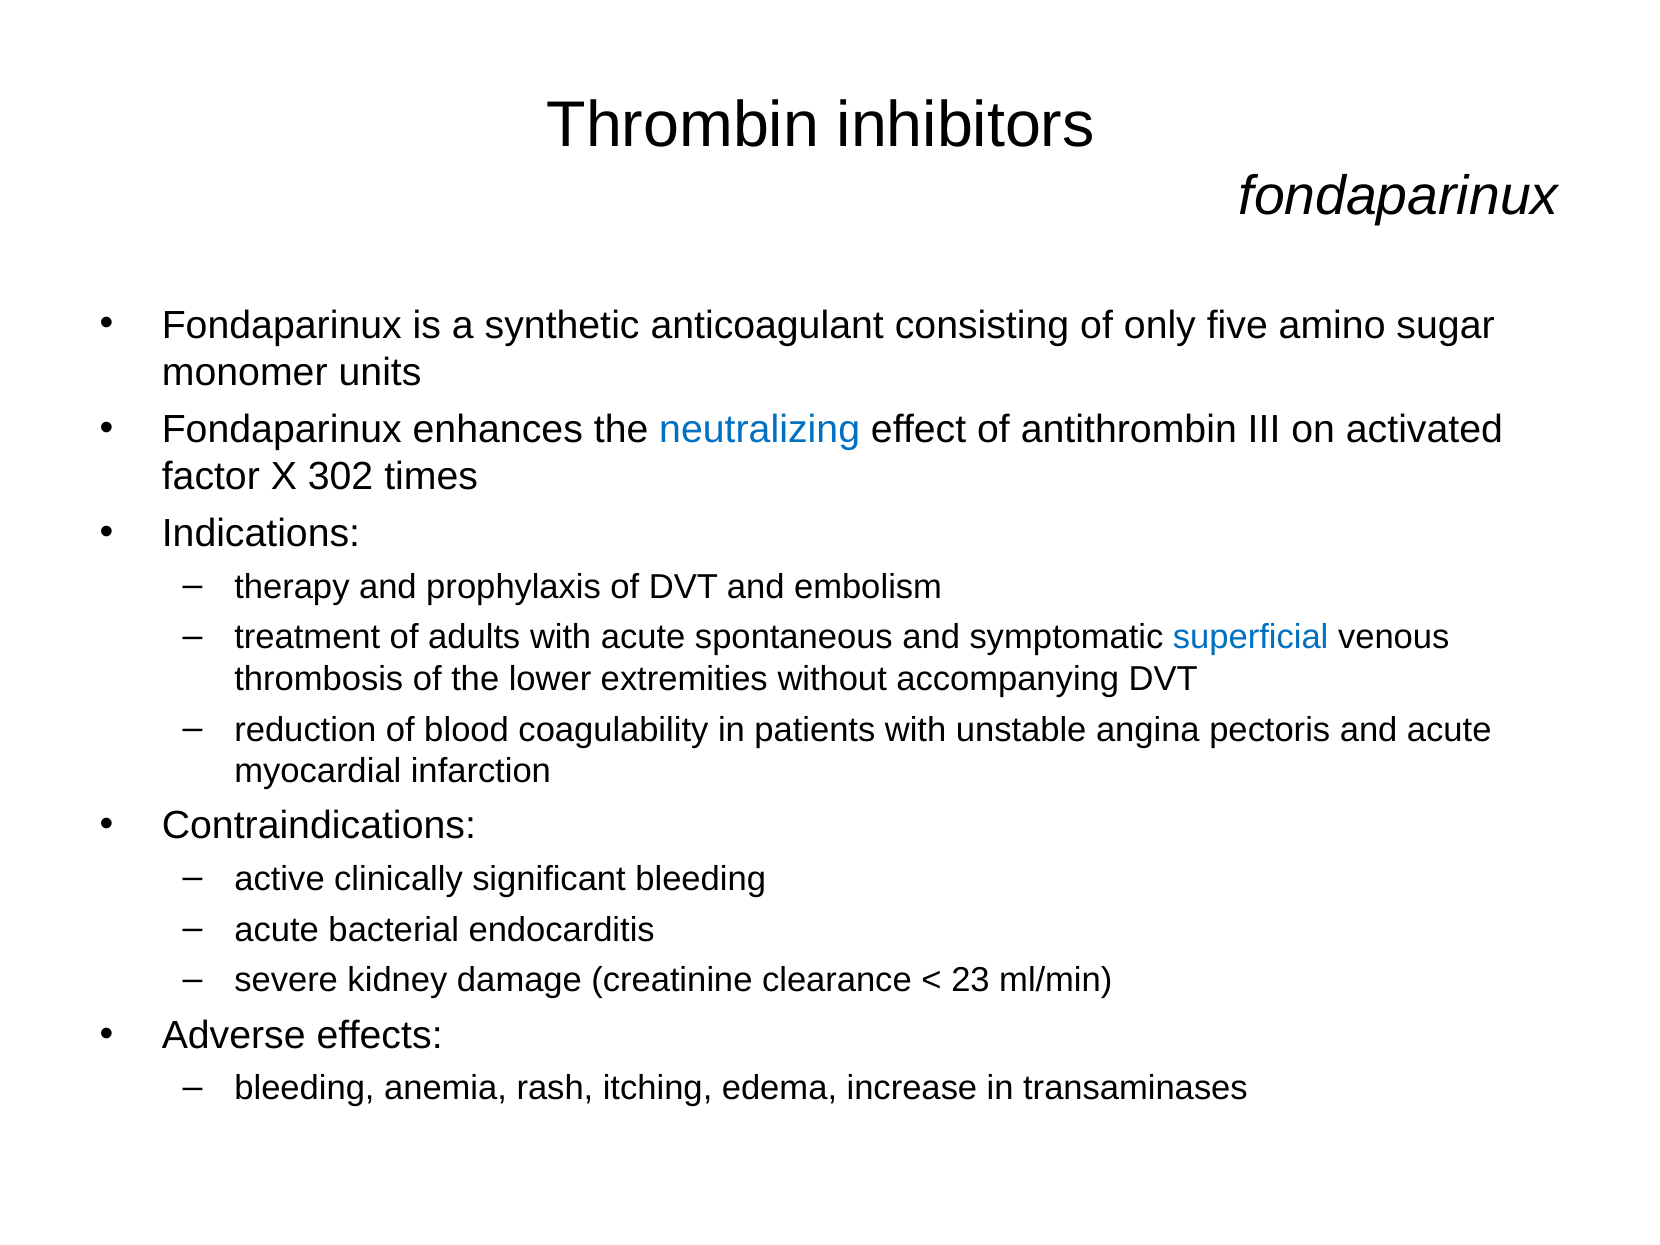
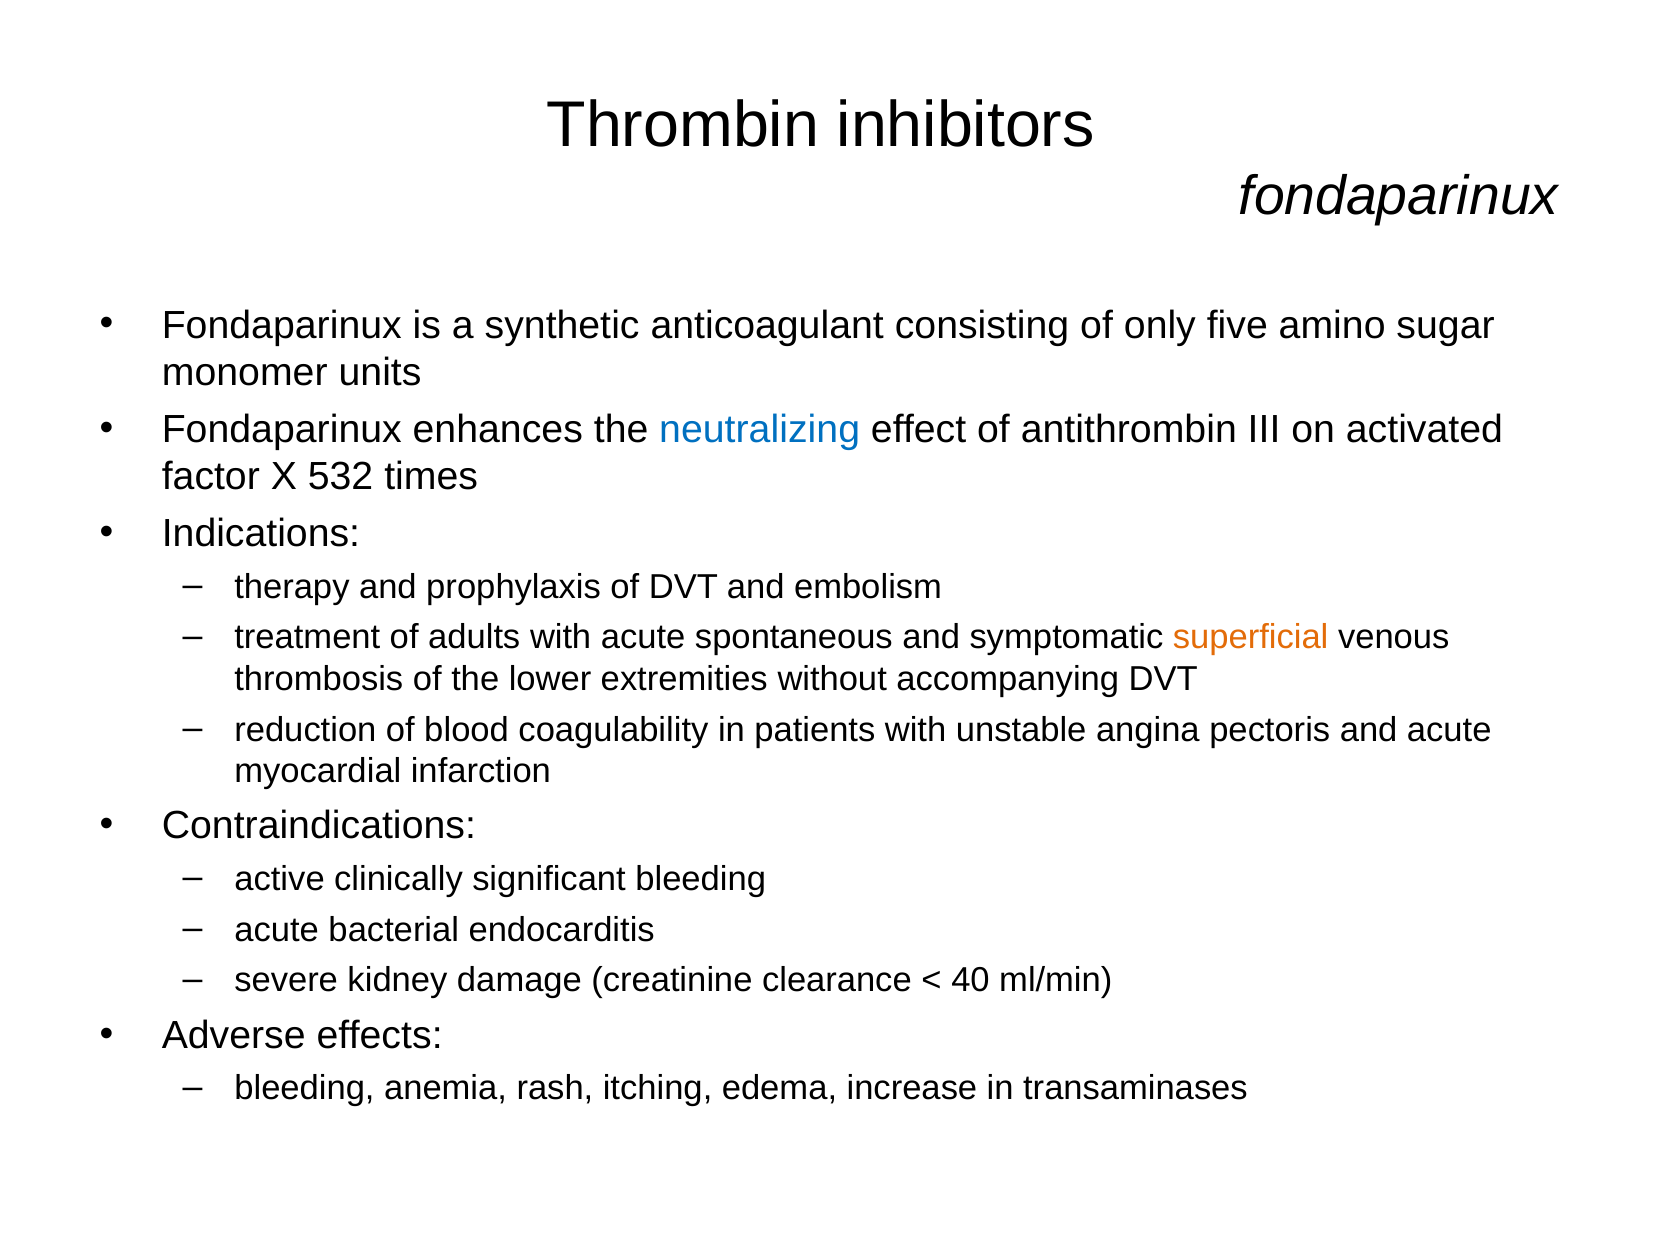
302: 302 -> 532
superficial colour: blue -> orange
23: 23 -> 40
